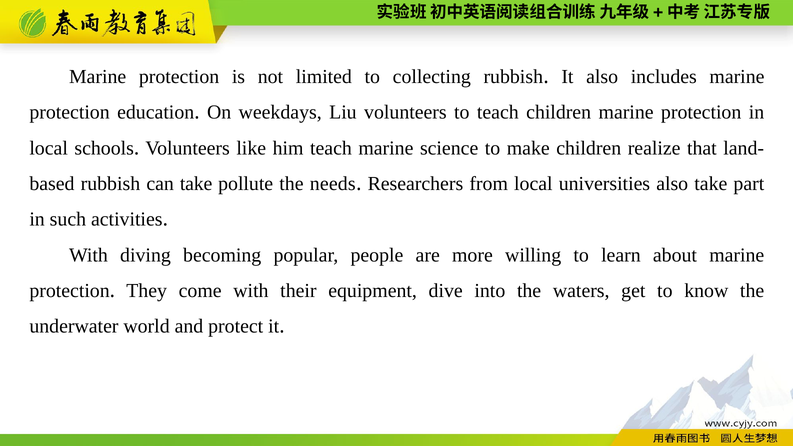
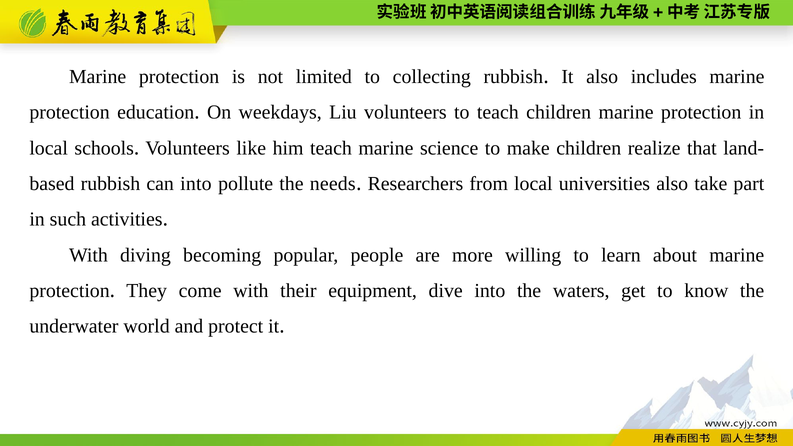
can take: take -> into
